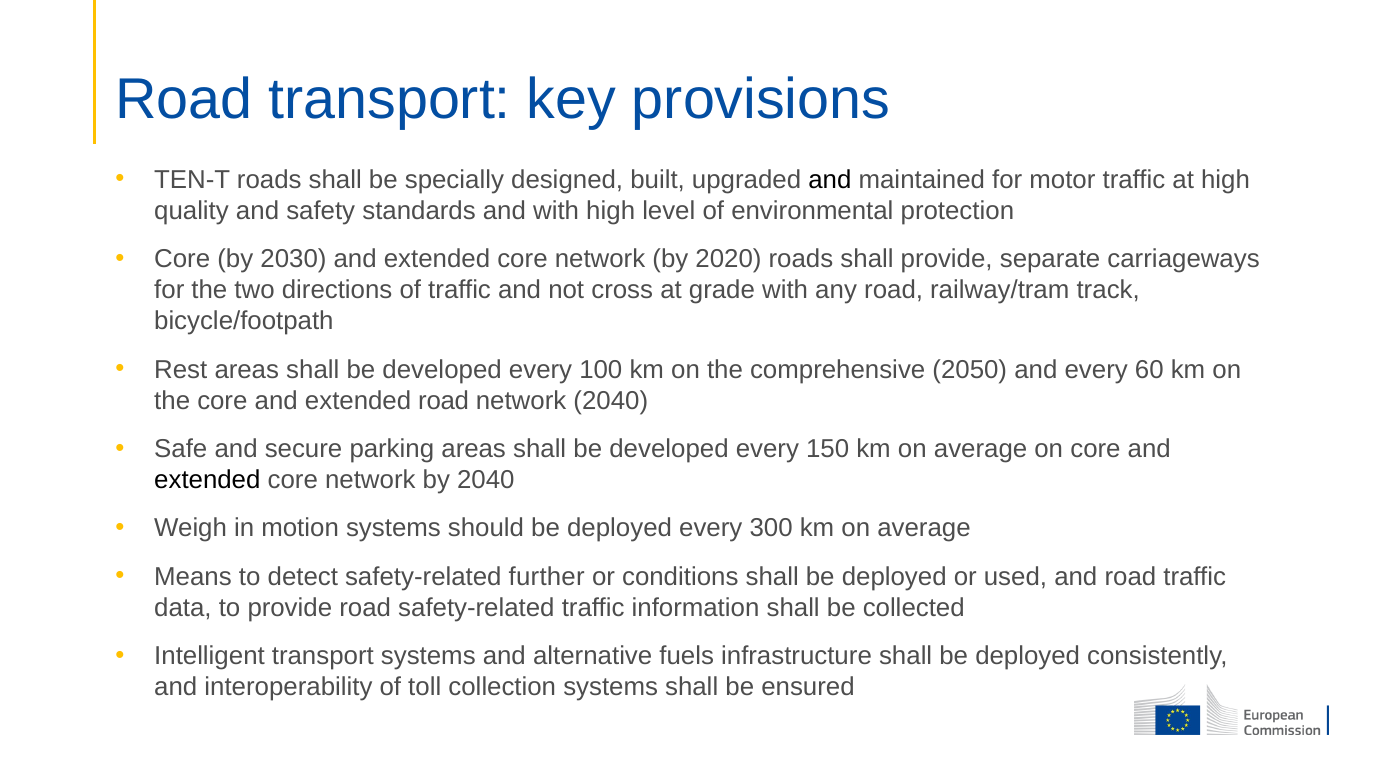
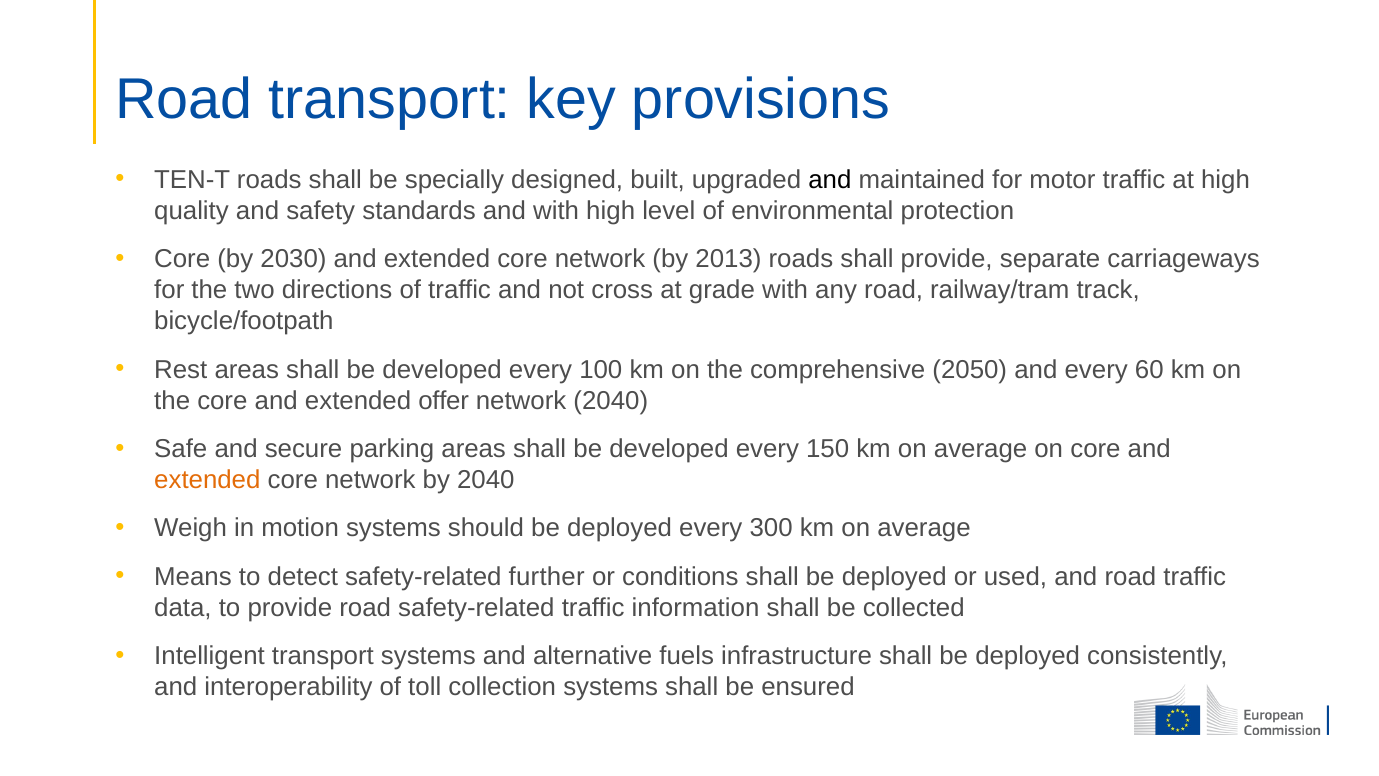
2020: 2020 -> 2013
extended road: road -> offer
extended at (207, 480) colour: black -> orange
